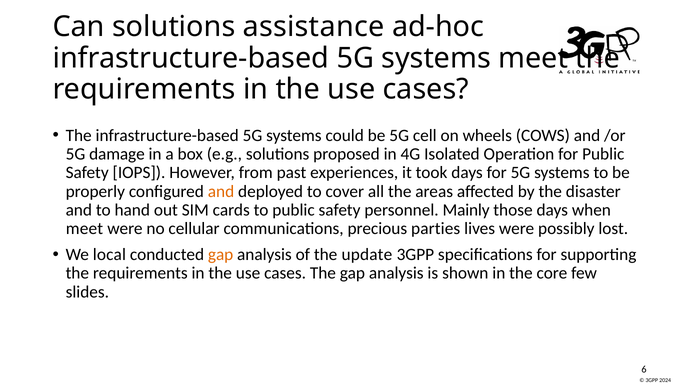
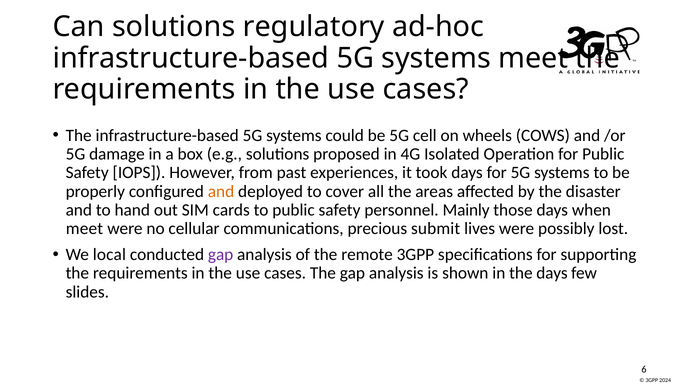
assistance: assistance -> regulatory
parties: parties -> submit
gap at (221, 254) colour: orange -> purple
update: update -> remote
the core: core -> days
